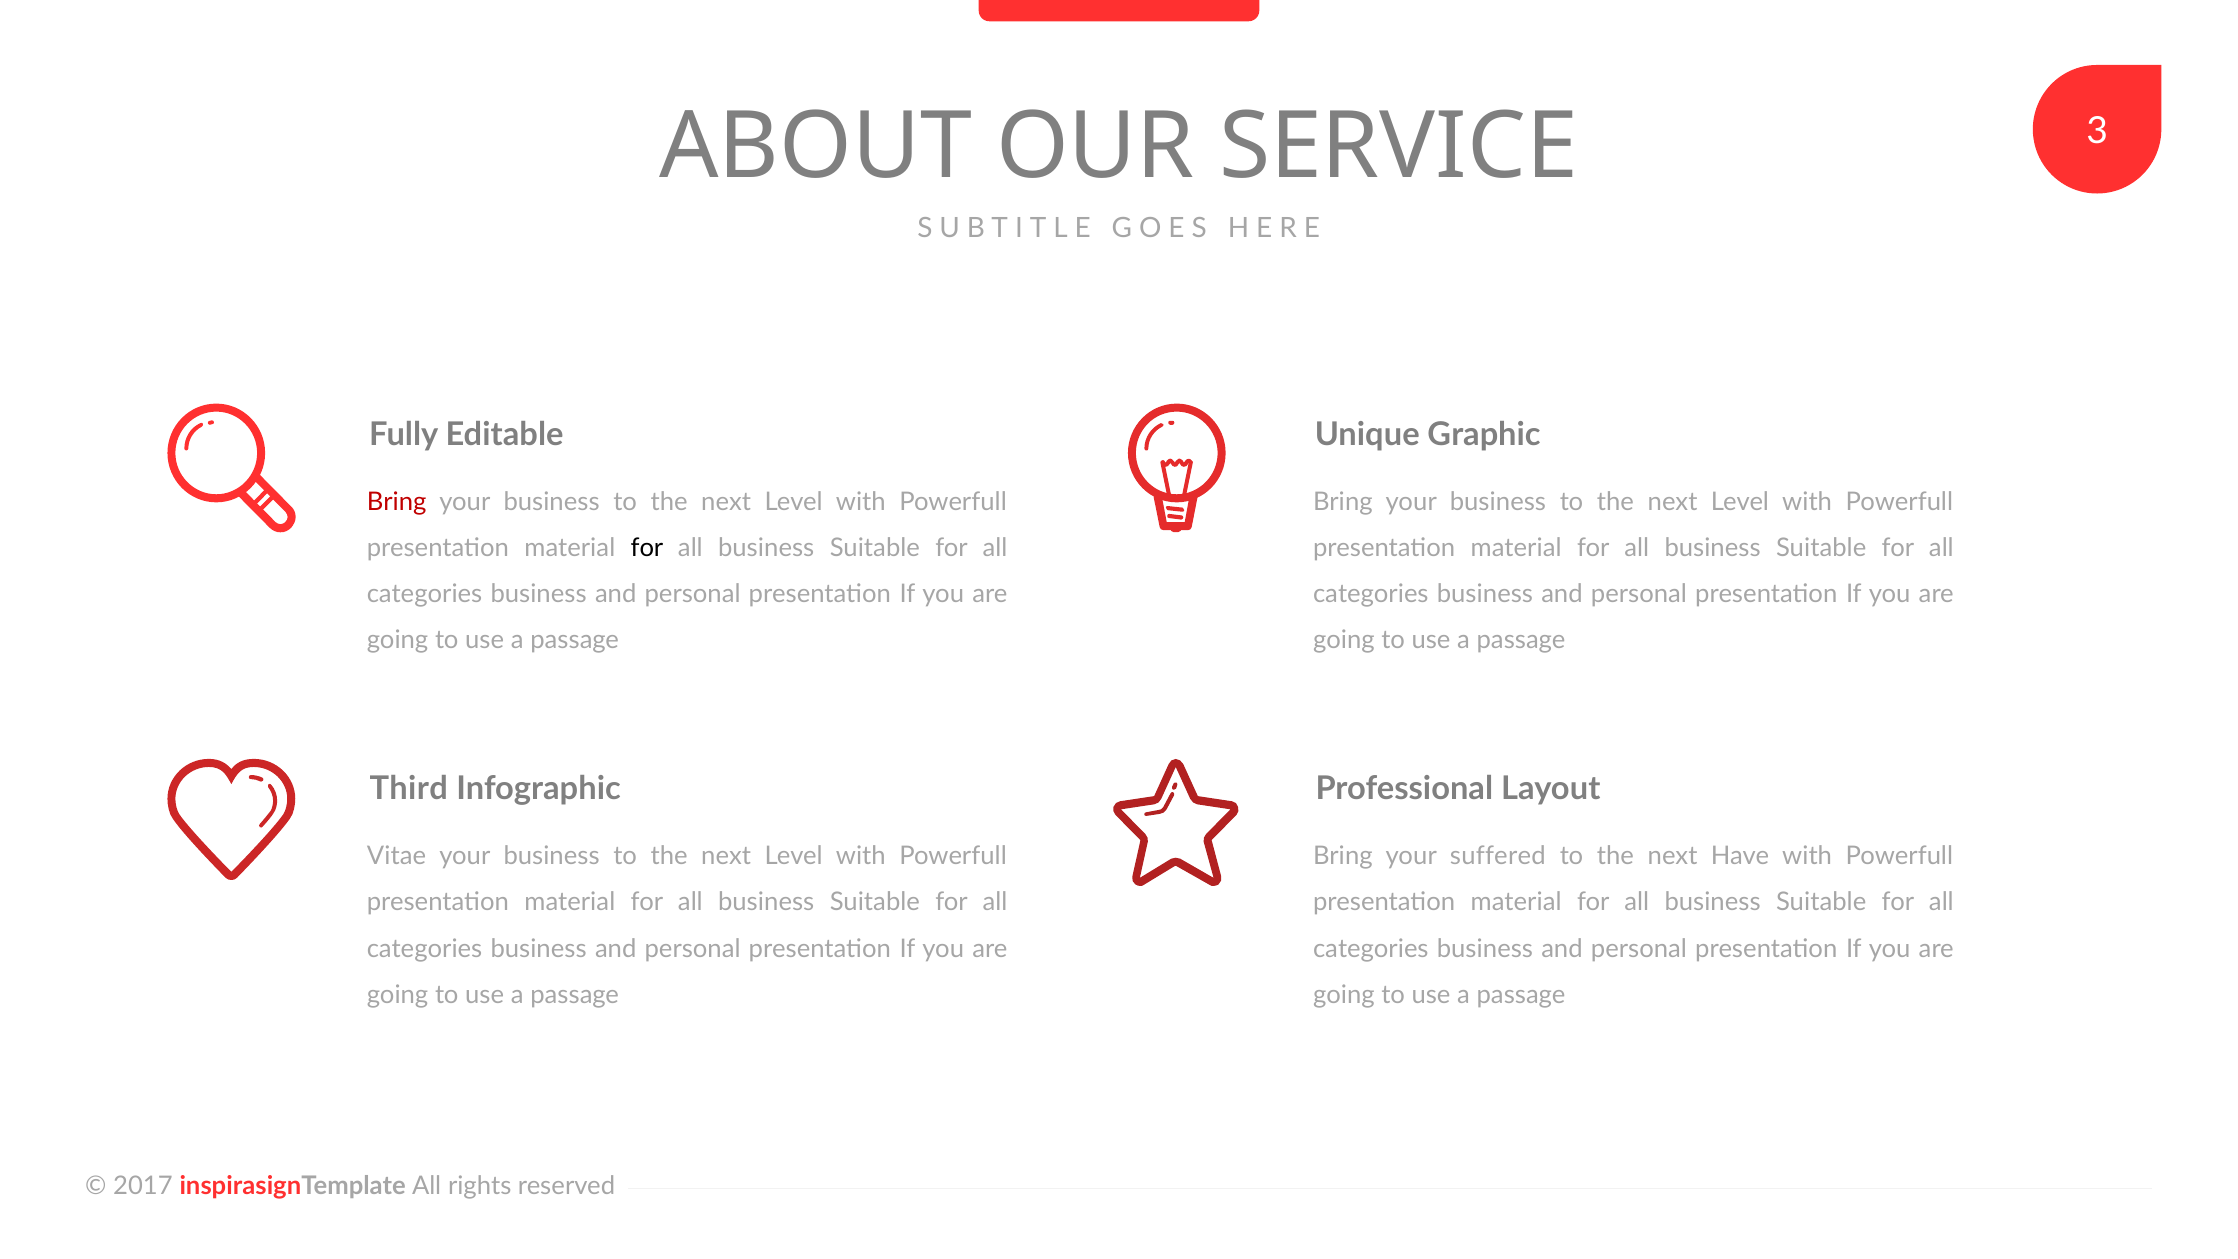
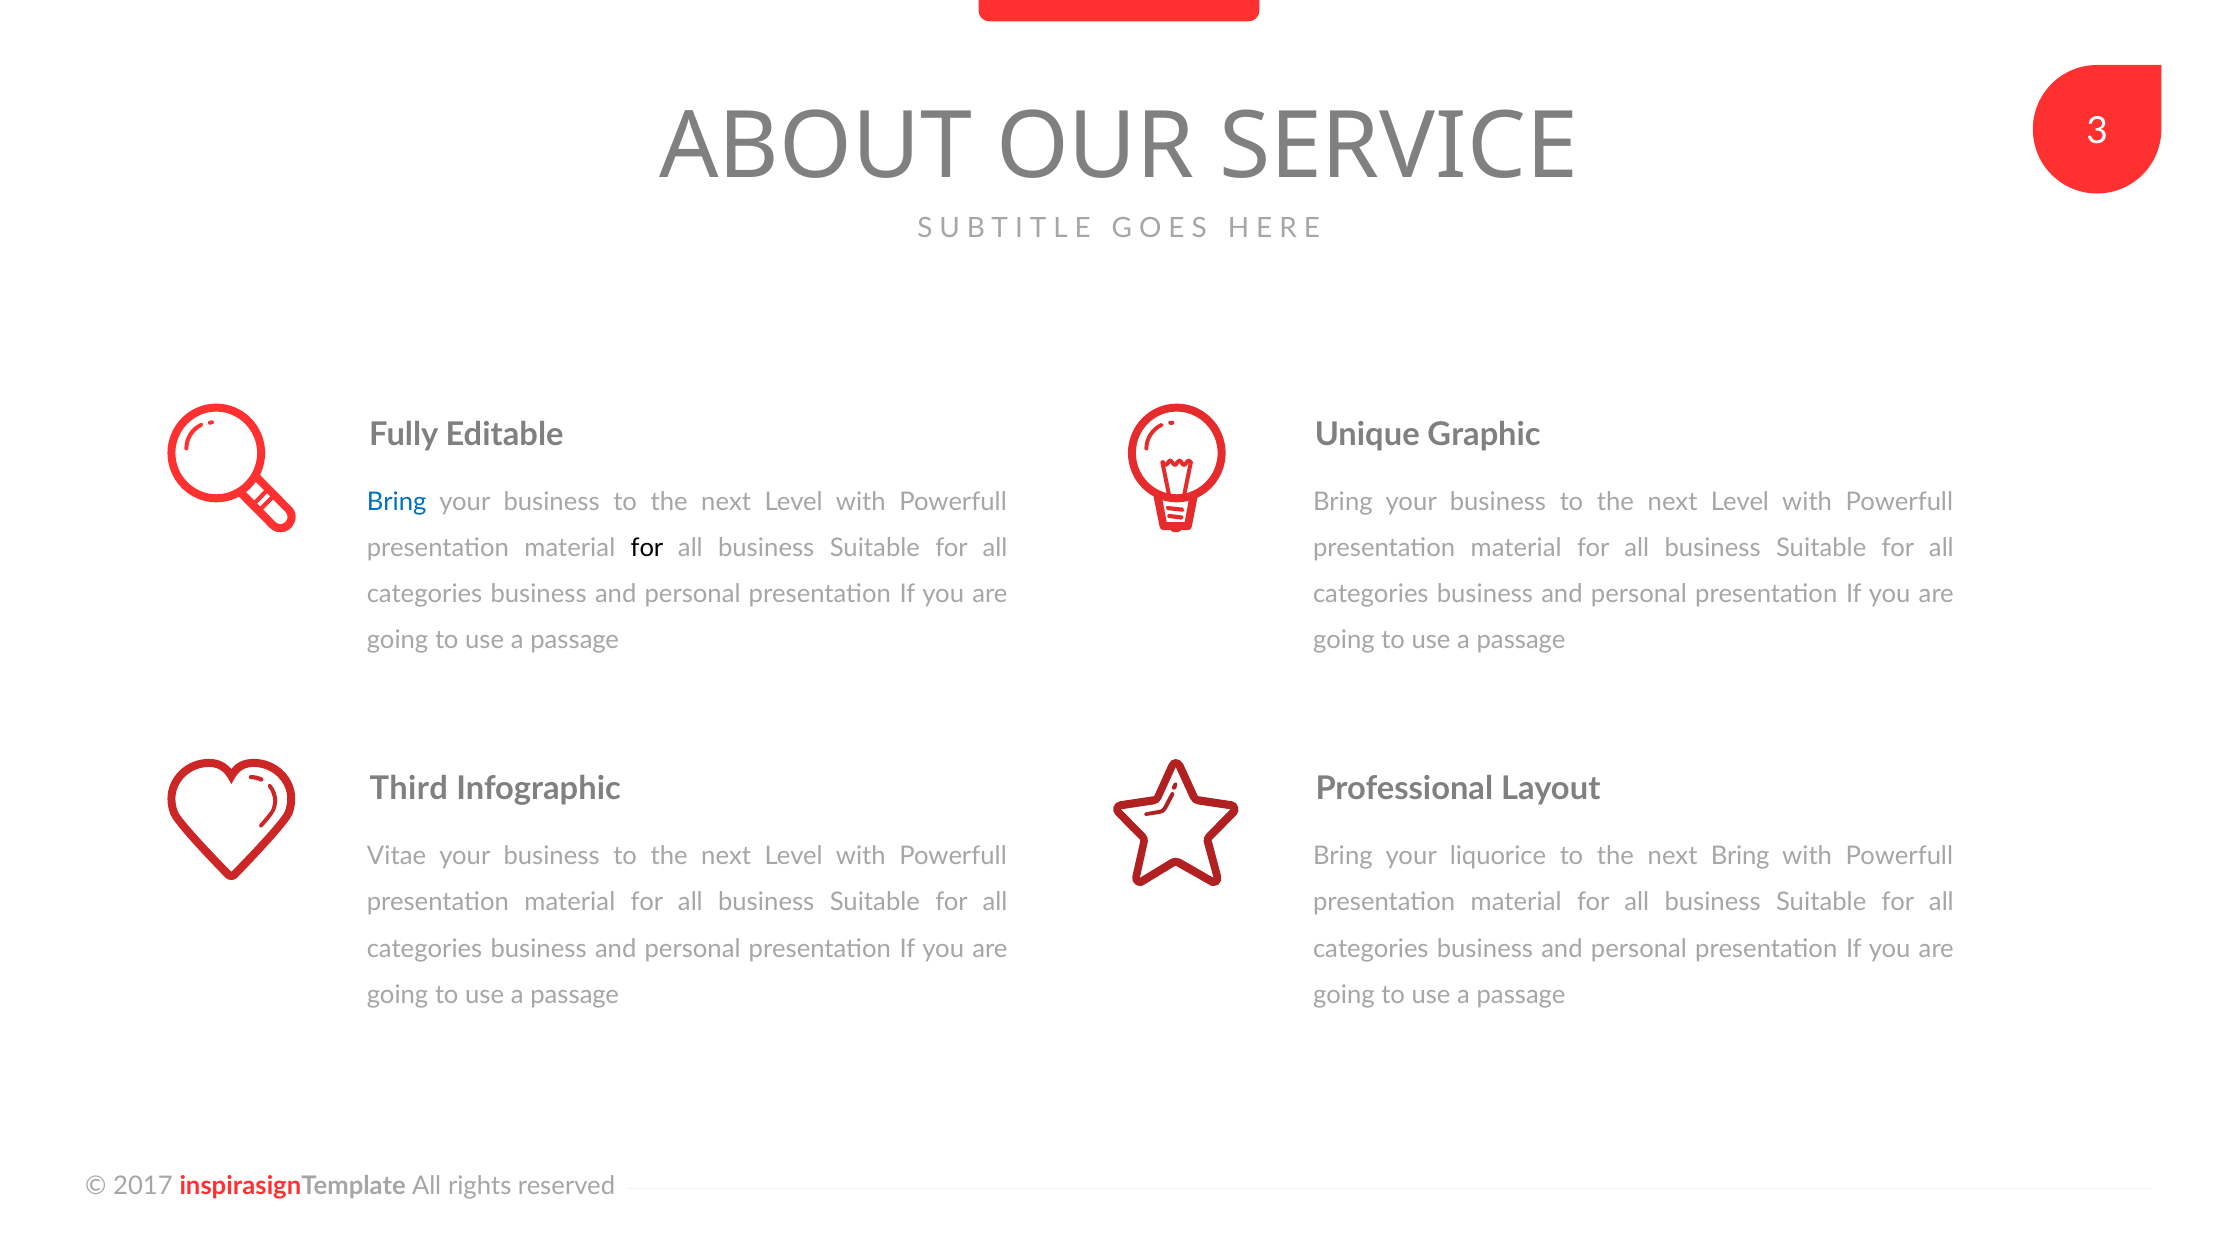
Bring at (397, 502) colour: red -> blue
suffered: suffered -> liquorice
next Have: Have -> Bring
